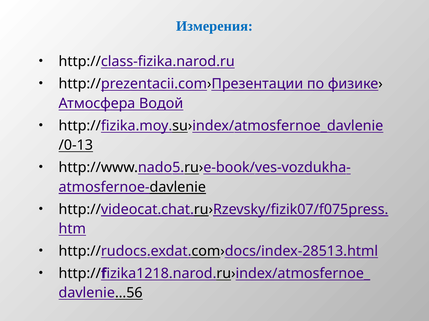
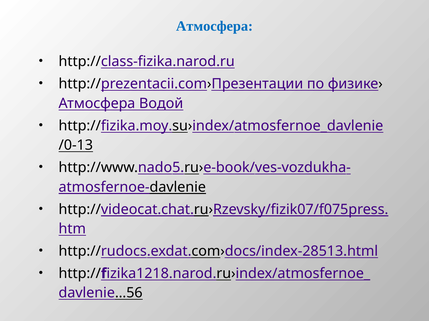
Измерения at (214, 26): Измерения -> Атмосфера
